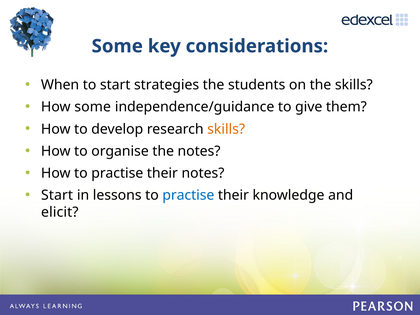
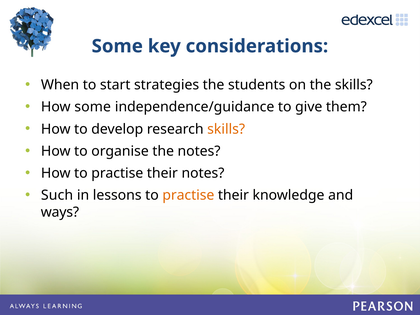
Start at (57, 195): Start -> Such
practise at (188, 195) colour: blue -> orange
elicit: elicit -> ways
